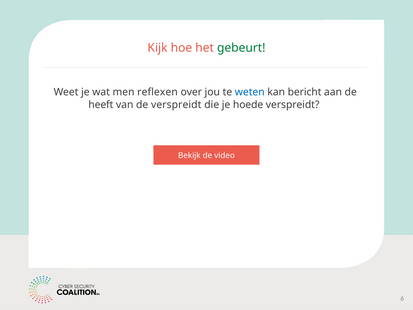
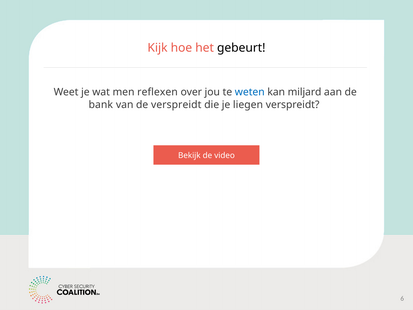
gebeurt colour: green -> black
bericht: bericht -> miljard
heeft: heeft -> bank
hoede: hoede -> liegen
